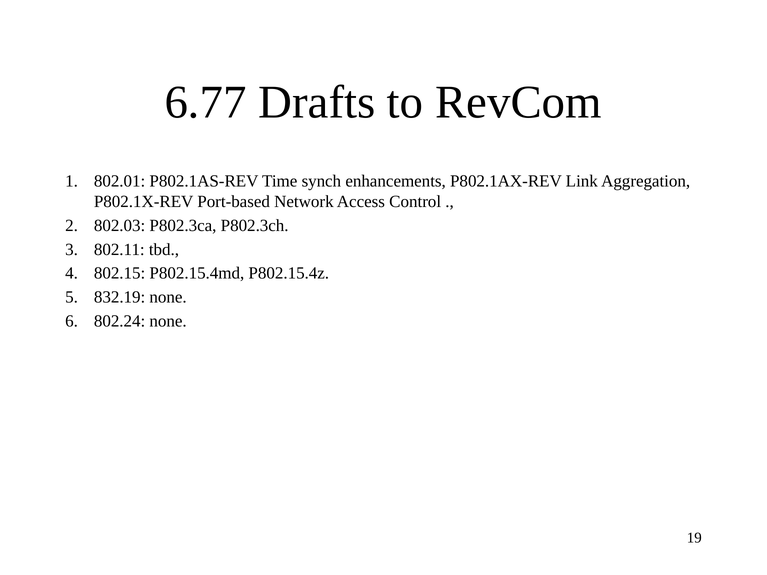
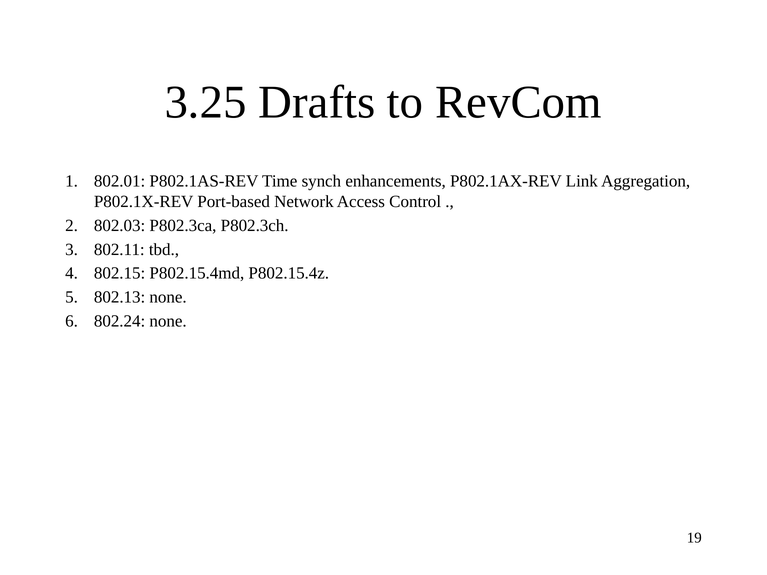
6.77: 6.77 -> 3.25
832.19: 832.19 -> 802.13
